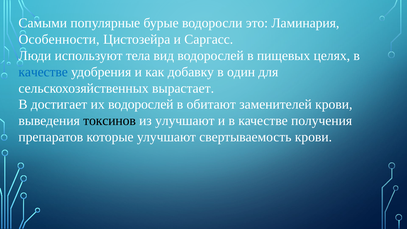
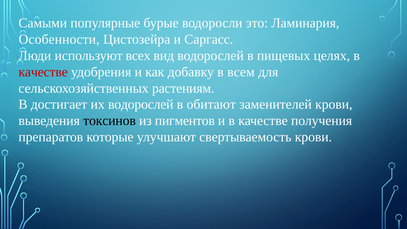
тела: тела -> всех
качестве at (43, 72) colour: blue -> red
один: один -> всем
вырастает: вырастает -> растениям
из улучшают: улучшают -> пигментов
